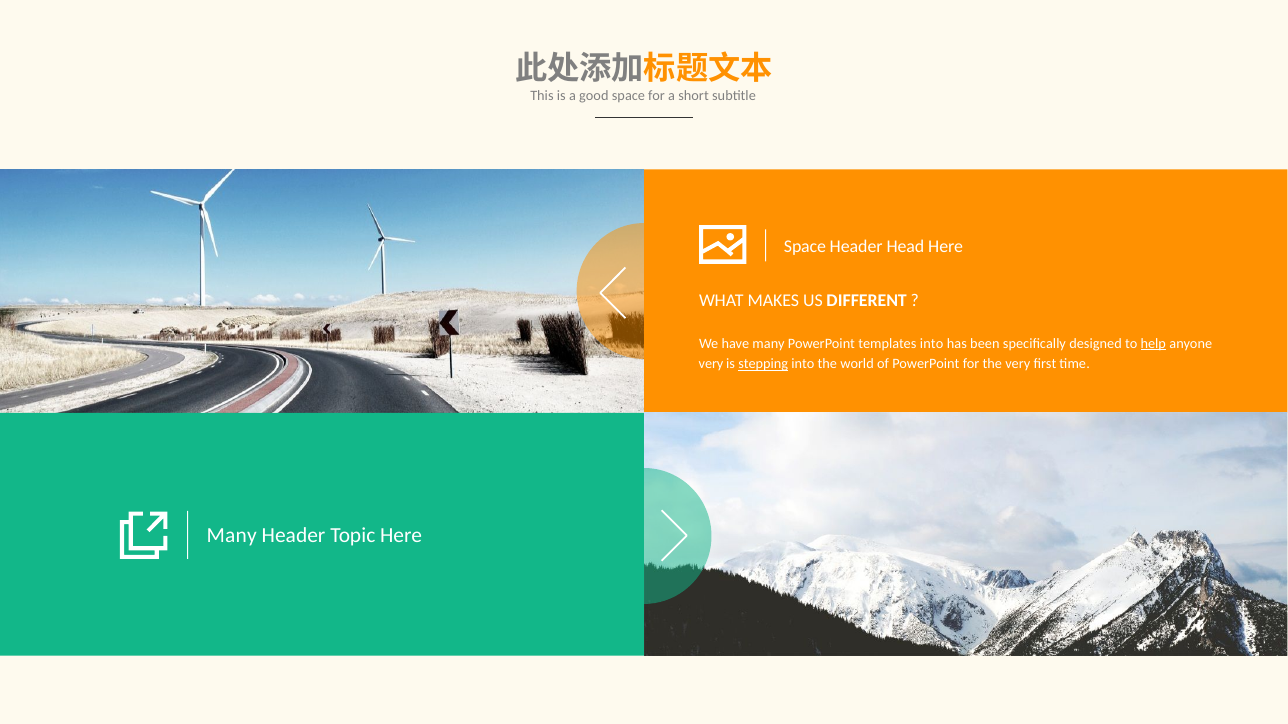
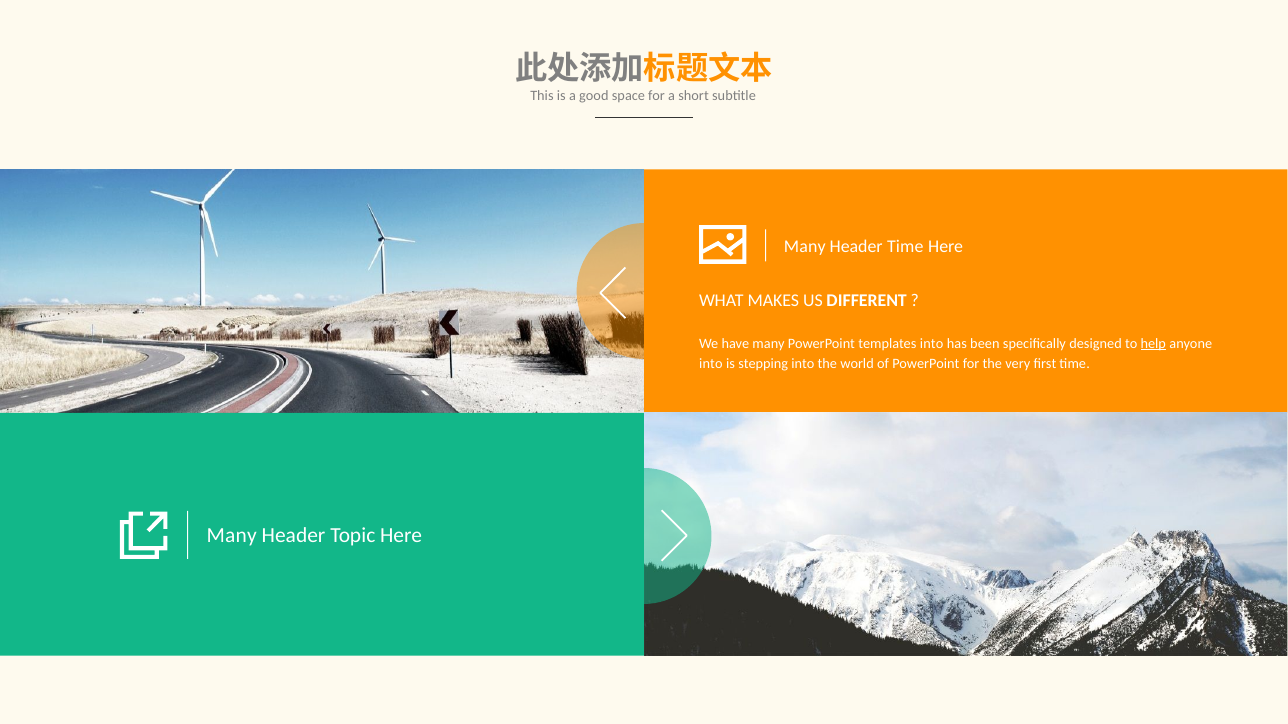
Space at (805, 246): Space -> Many
Header Head: Head -> Time
very at (711, 364): very -> into
stepping underline: present -> none
